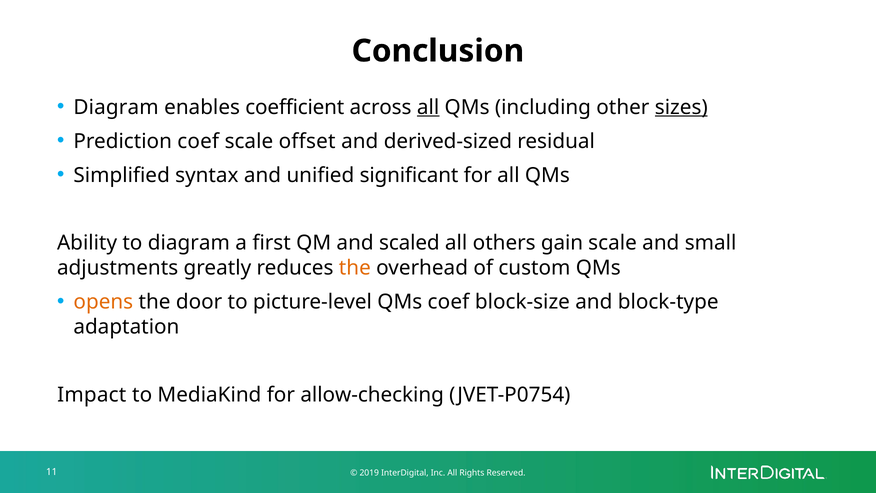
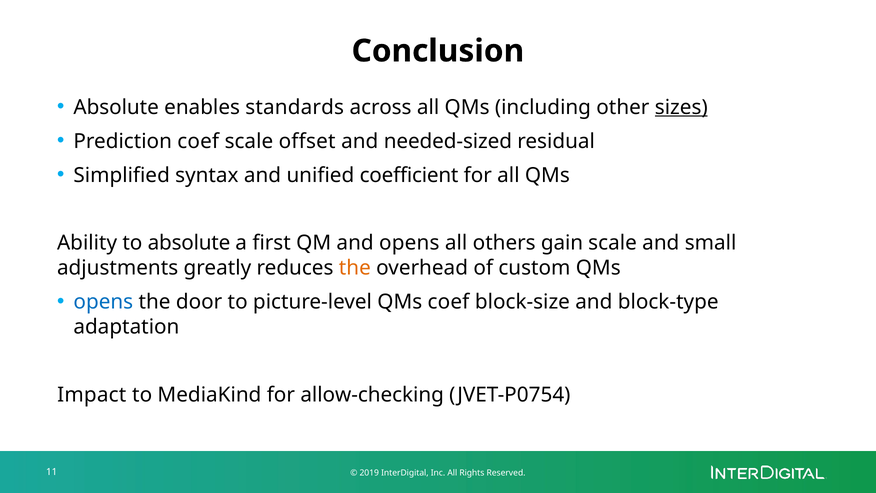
Diagram at (116, 107): Diagram -> Absolute
coefficient: coefficient -> standards
all at (428, 107) underline: present -> none
derived-sized: derived-sized -> needed-sized
significant: significant -> coefficient
to diagram: diagram -> absolute
and scaled: scaled -> opens
opens at (103, 302) colour: orange -> blue
